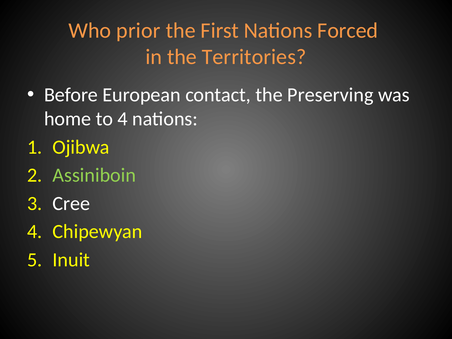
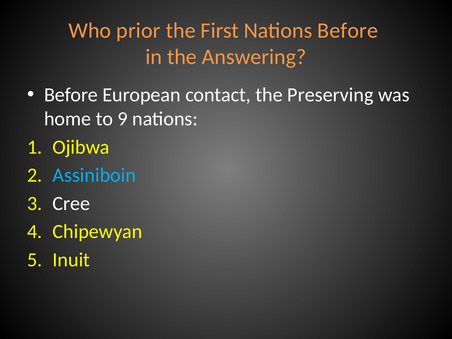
Nations Forced: Forced -> Before
Territories: Territories -> Answering
to 4: 4 -> 9
Assiniboin colour: light green -> light blue
